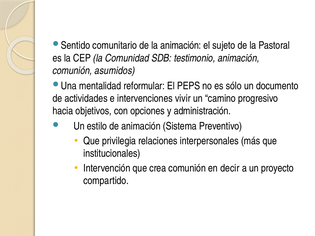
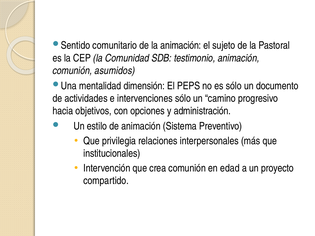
reformular: reformular -> dimensión
intervenciones vivir: vivir -> sólo
decir: decir -> edad
